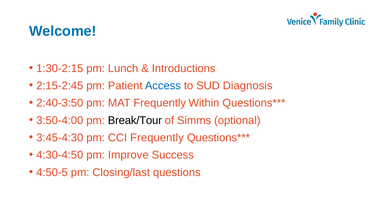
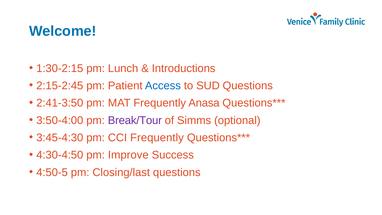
SUD Diagnosis: Diagnosis -> Questions
2:40-3:50: 2:40-3:50 -> 2:41-3:50
Within: Within -> Anasa
Break/Tour colour: black -> purple
